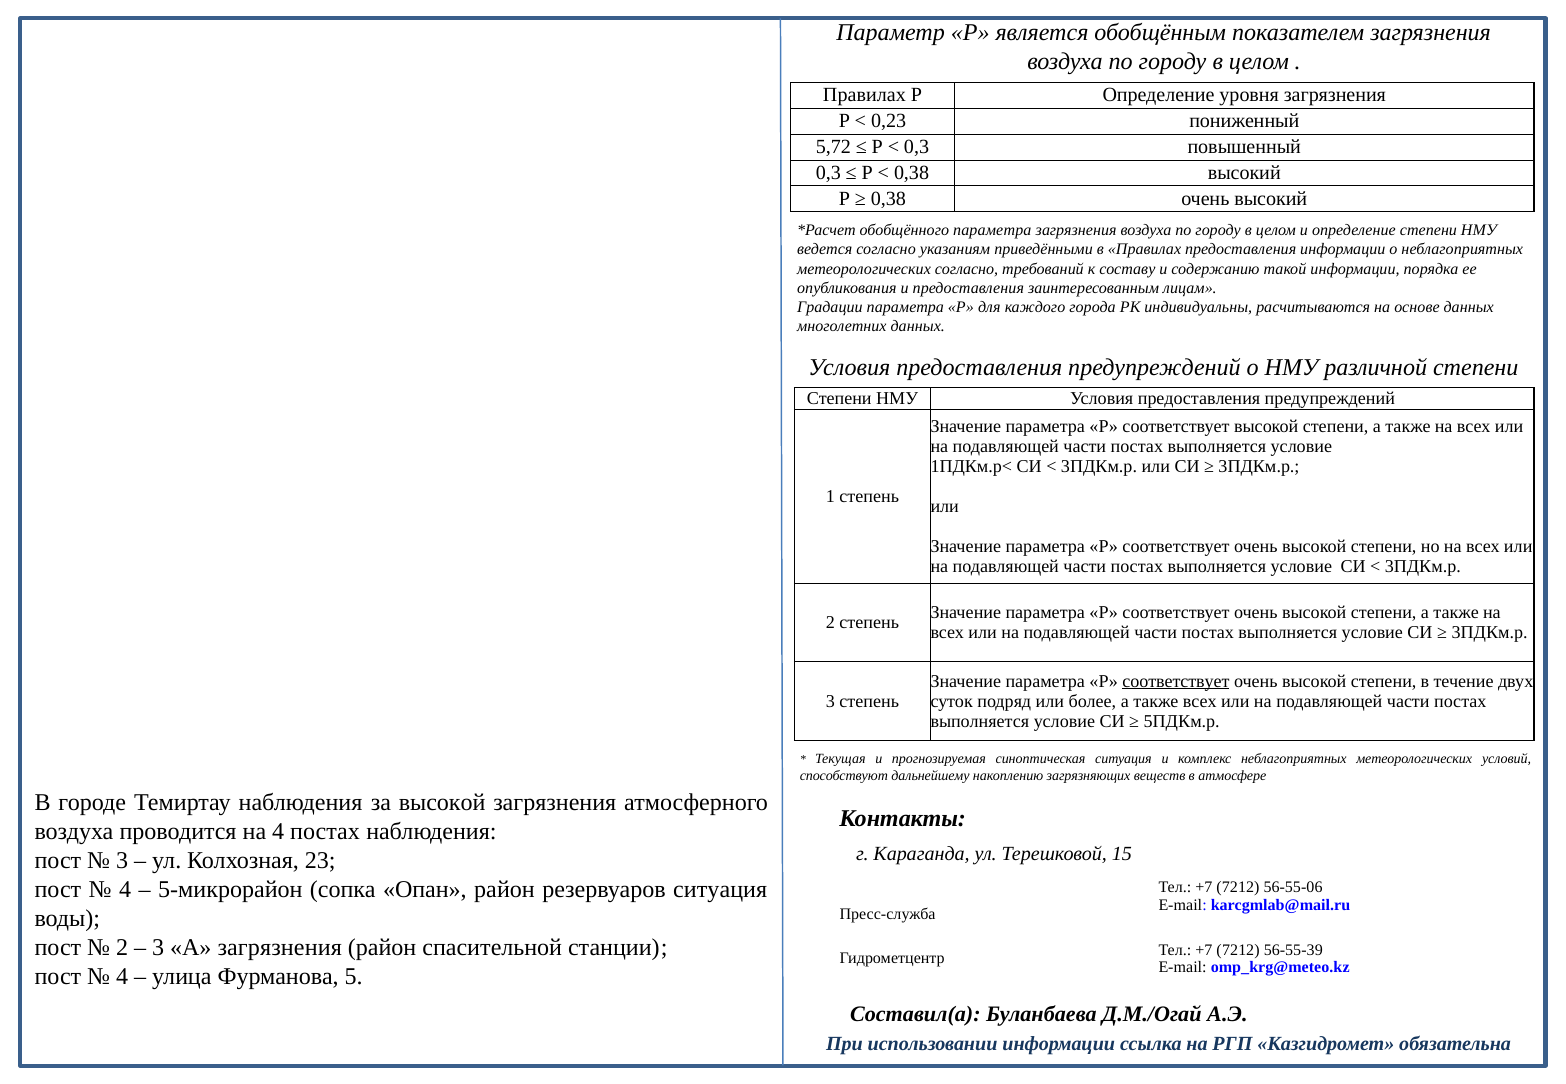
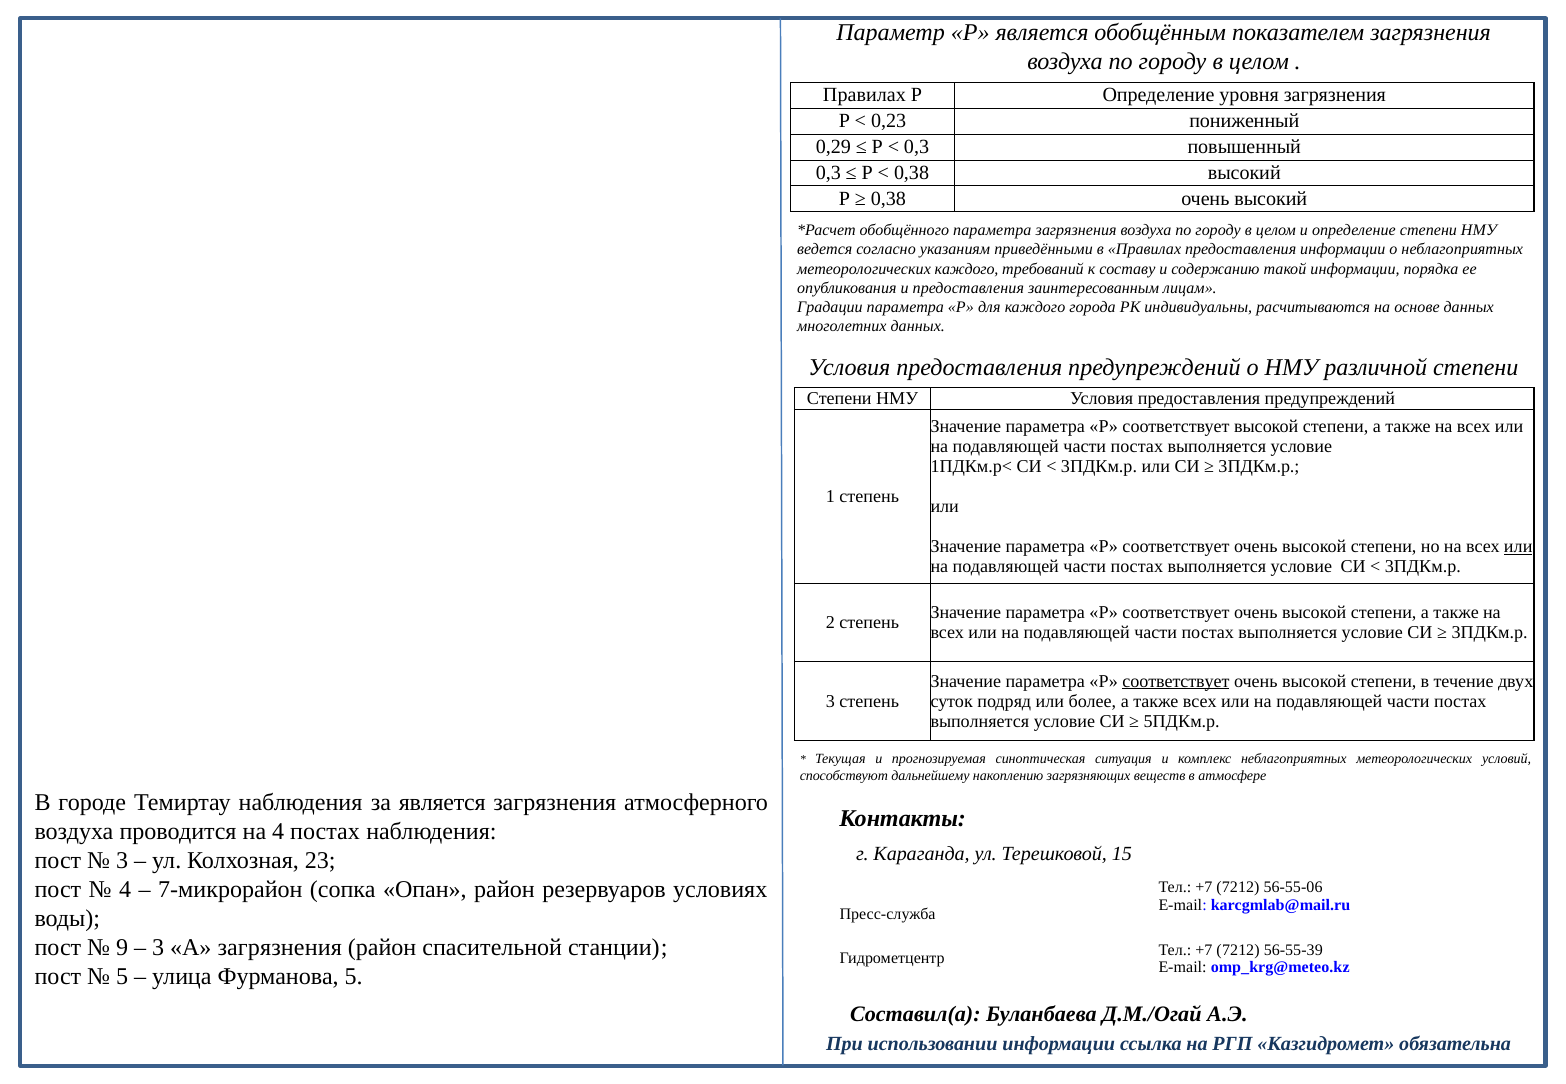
5,72: 5,72 -> 0,29
метеорологических согласно: согласно -> каждого
или at (1518, 547) underline: none -> present
за высокой: высокой -> является
5-микрорайон: 5-микрорайон -> 7-микрорайон
резервуаров ситуация: ситуация -> условиях
2 at (122, 948): 2 -> 9
4 at (122, 977): 4 -> 5
